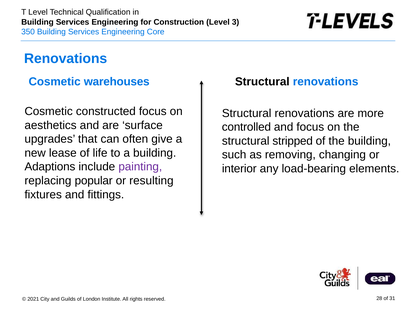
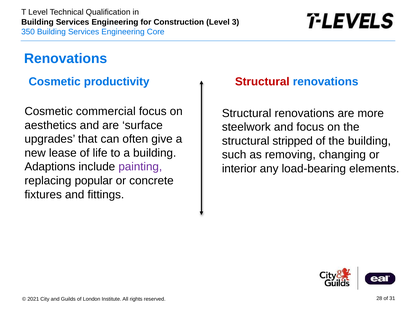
warehouses: warehouses -> productivity
Structural at (262, 82) colour: black -> red
constructed: constructed -> commercial
controlled: controlled -> steelwork
resulting: resulting -> concrete
